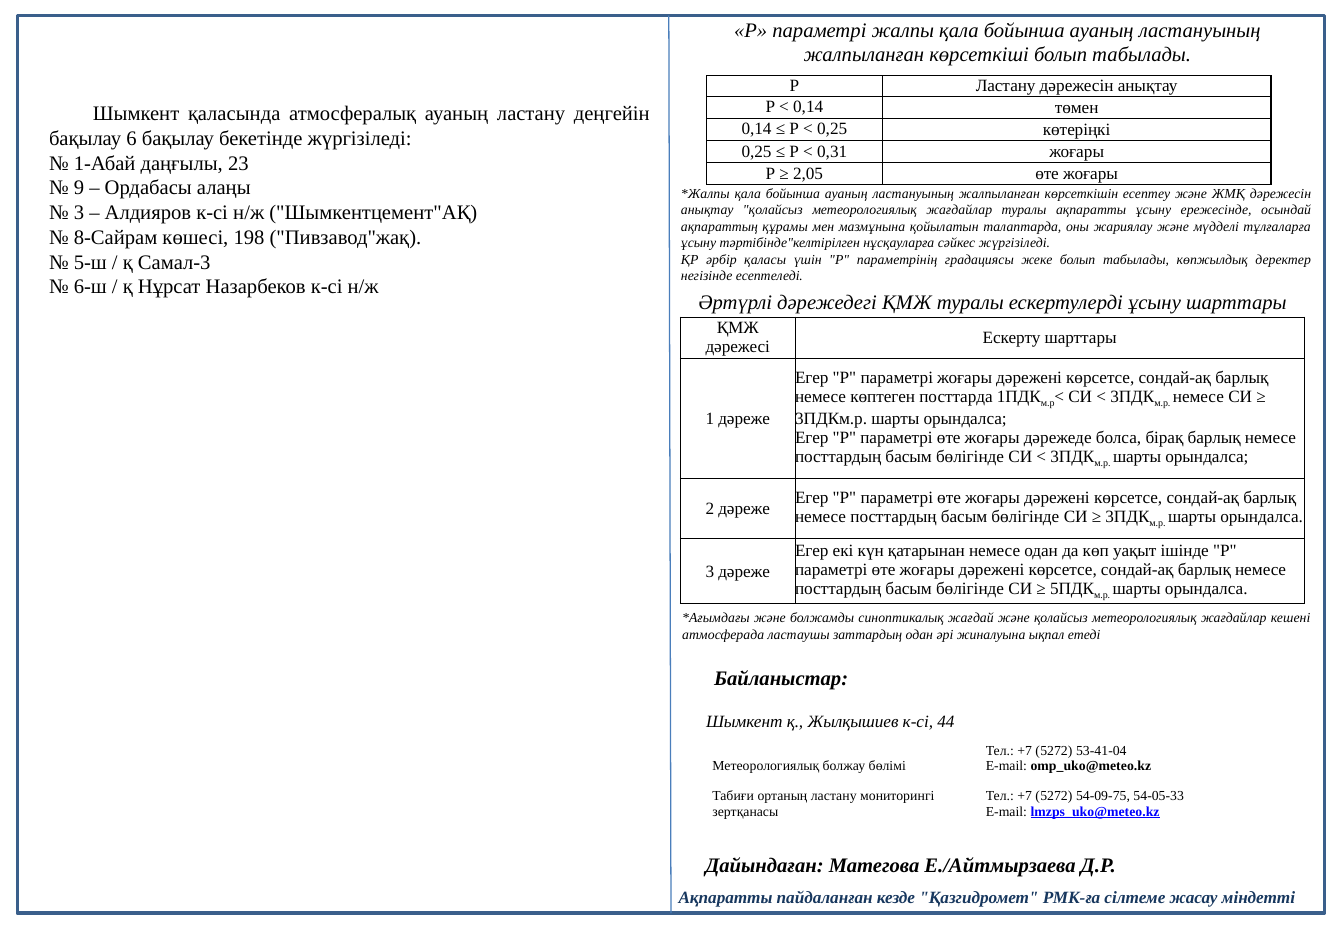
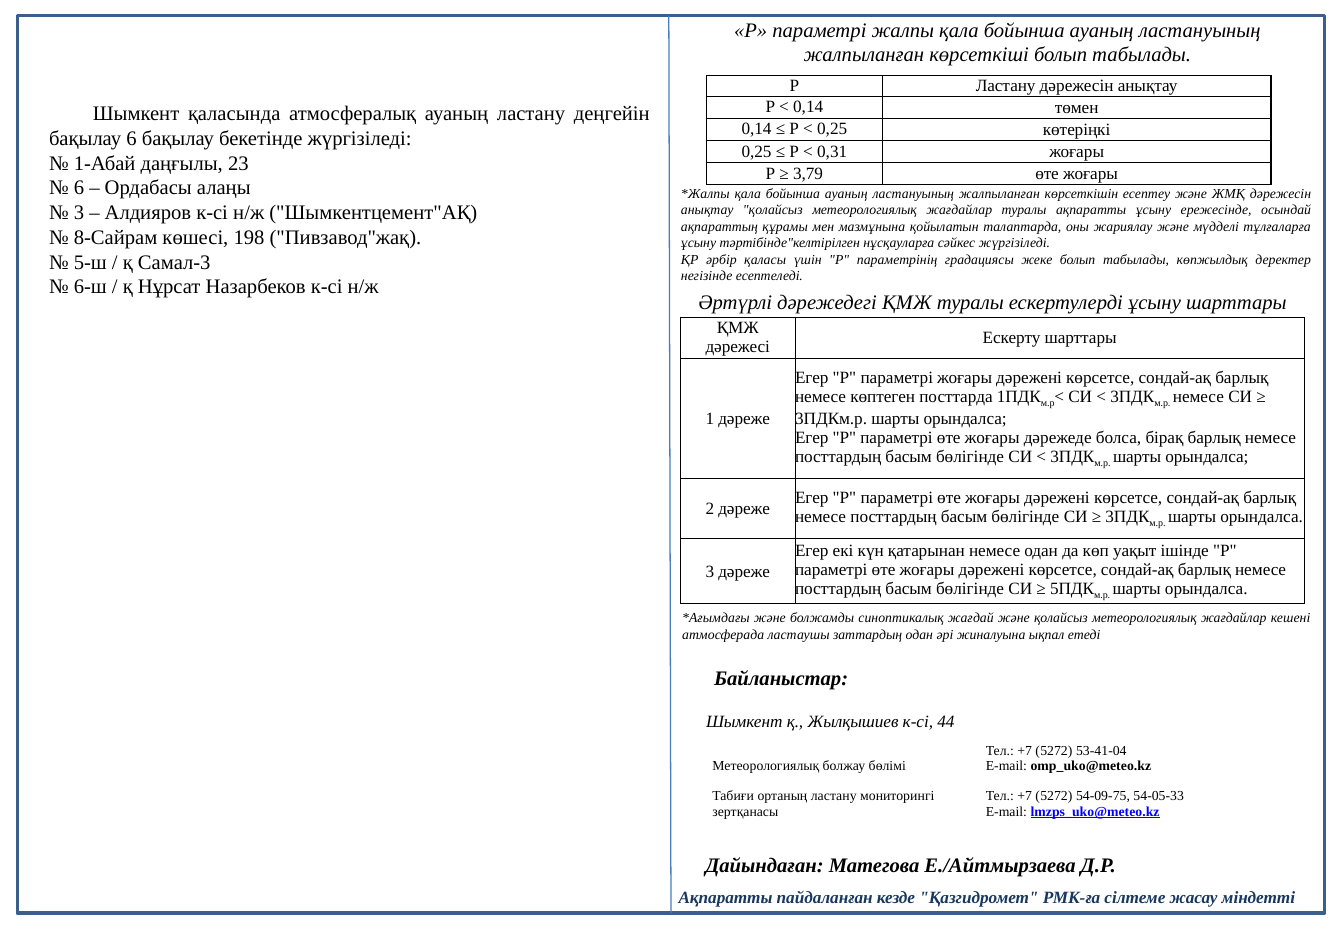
2,05: 2,05 -> 3,79
9 at (79, 188): 9 -> 6
